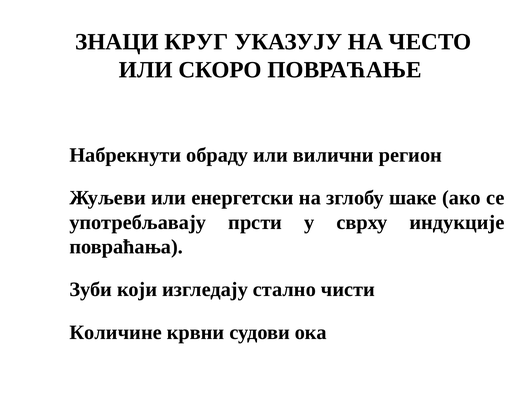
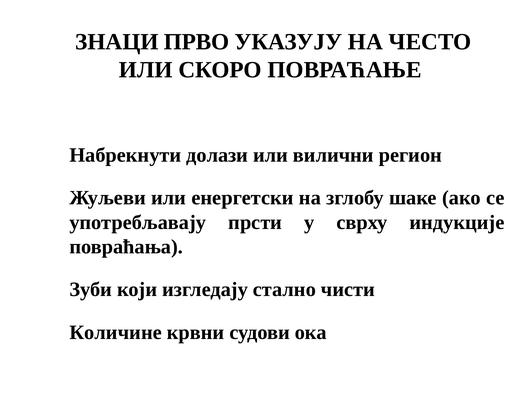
КРУГ: КРУГ -> ПРВО
обраду: обраду -> долази
